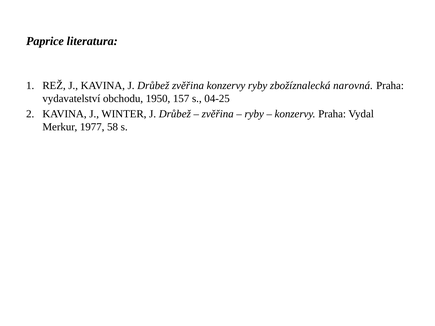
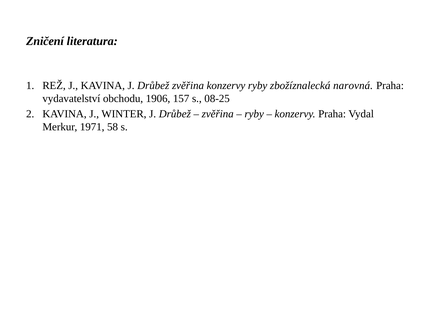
Paprice: Paprice -> Zničení
1950: 1950 -> 1906
04-25: 04-25 -> 08-25
1977: 1977 -> 1971
